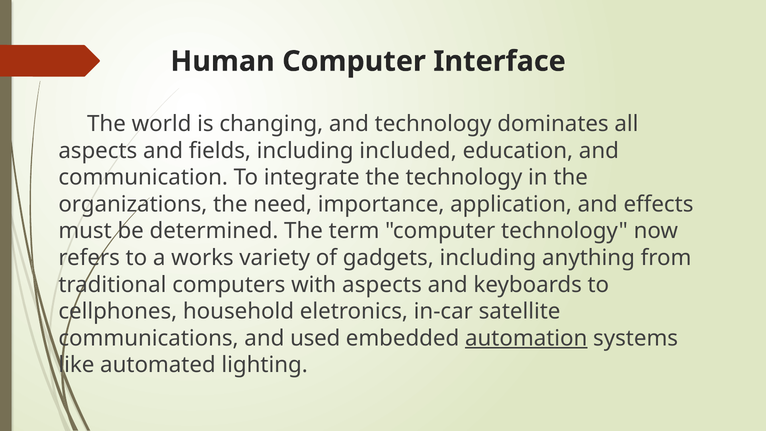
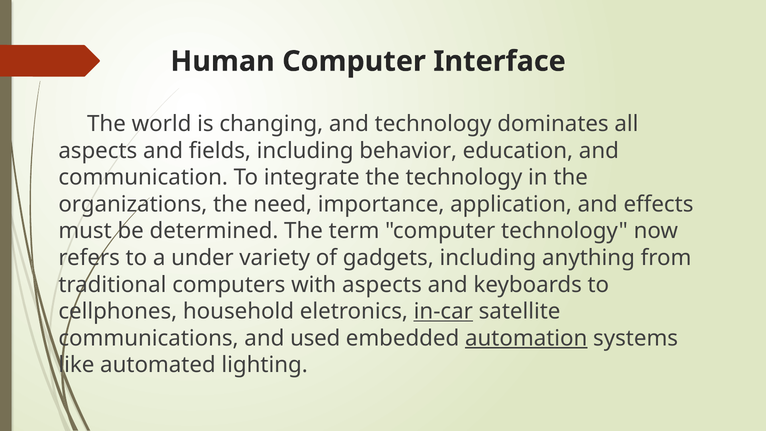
included: included -> behavior
works: works -> under
in-car underline: none -> present
